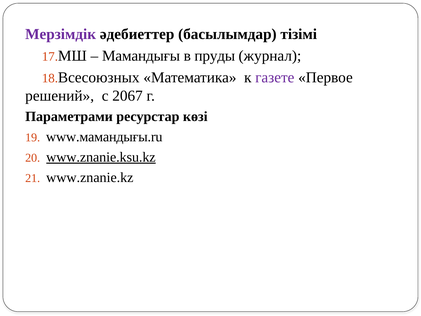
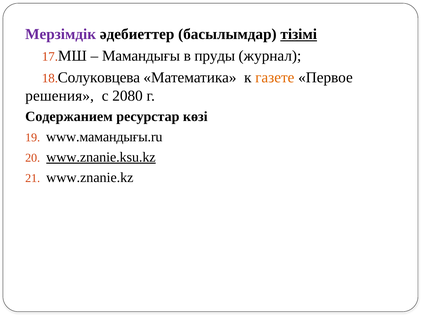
тізімі underline: none -> present
Всесоюзных: Всесоюзных -> Солуковцева
газете colour: purple -> orange
решений: решений -> решения
2067: 2067 -> 2080
Параметрами: Параметрами -> Содержанием
